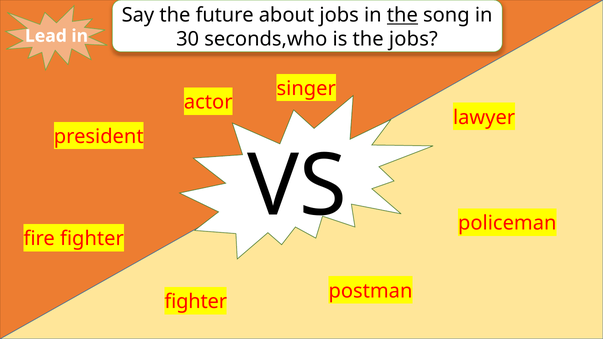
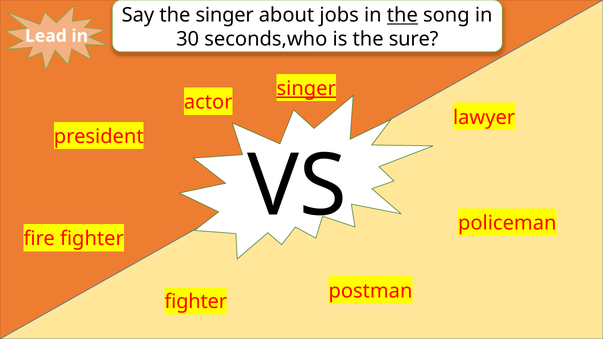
the future: future -> singer
the jobs: jobs -> sure
singer at (306, 89) underline: none -> present
